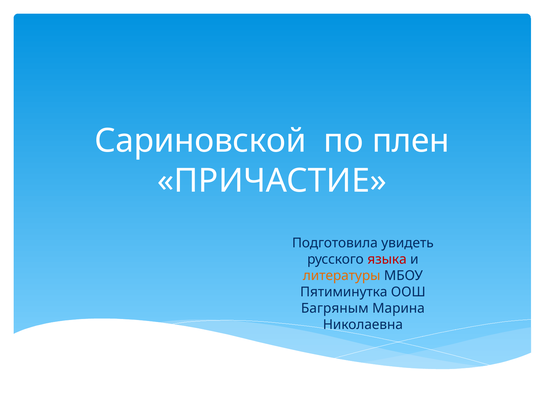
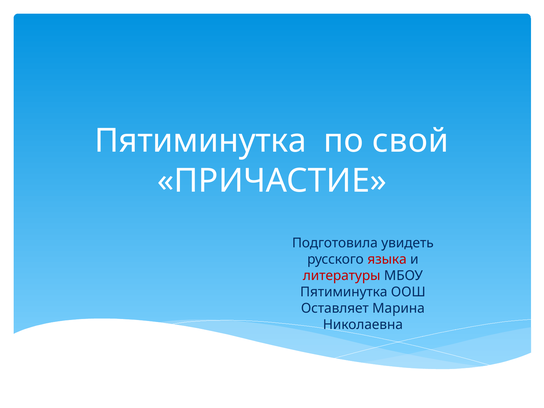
Сариновской at (200, 141): Сариновской -> Пятиминутка
плен: плен -> свой
литературы colour: orange -> red
Багряным: Багряным -> Оставляет
